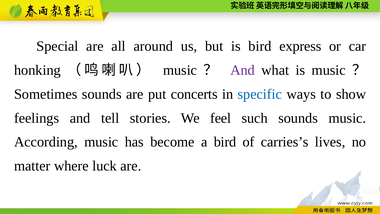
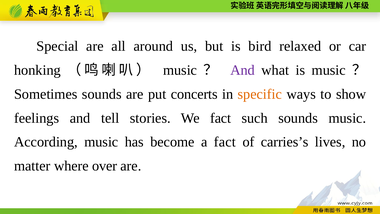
express: express -> relaxed
specific colour: blue -> orange
We feel: feel -> fact
a bird: bird -> fact
luck: luck -> over
